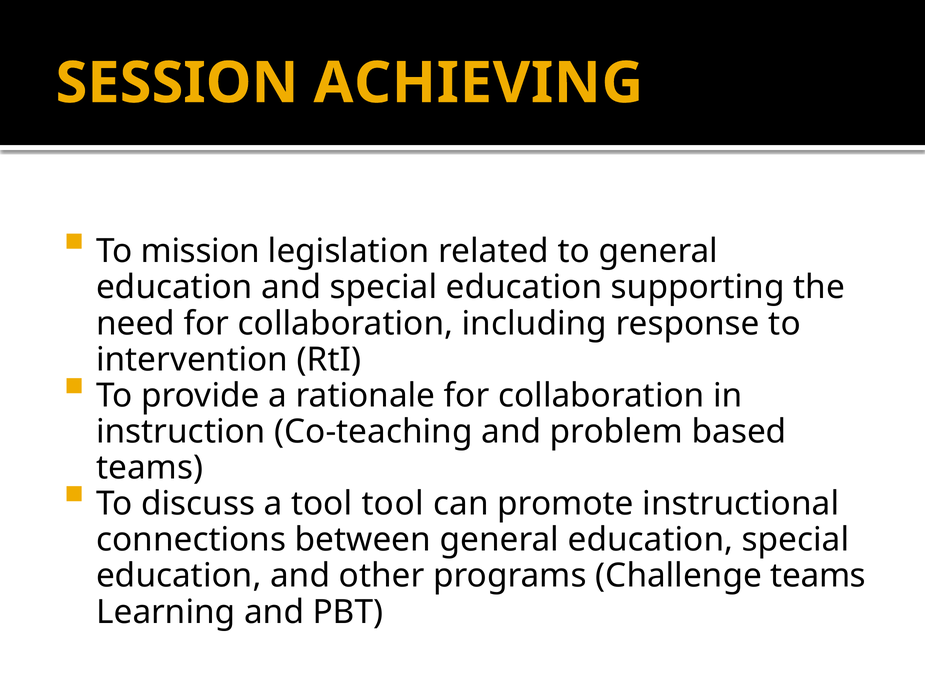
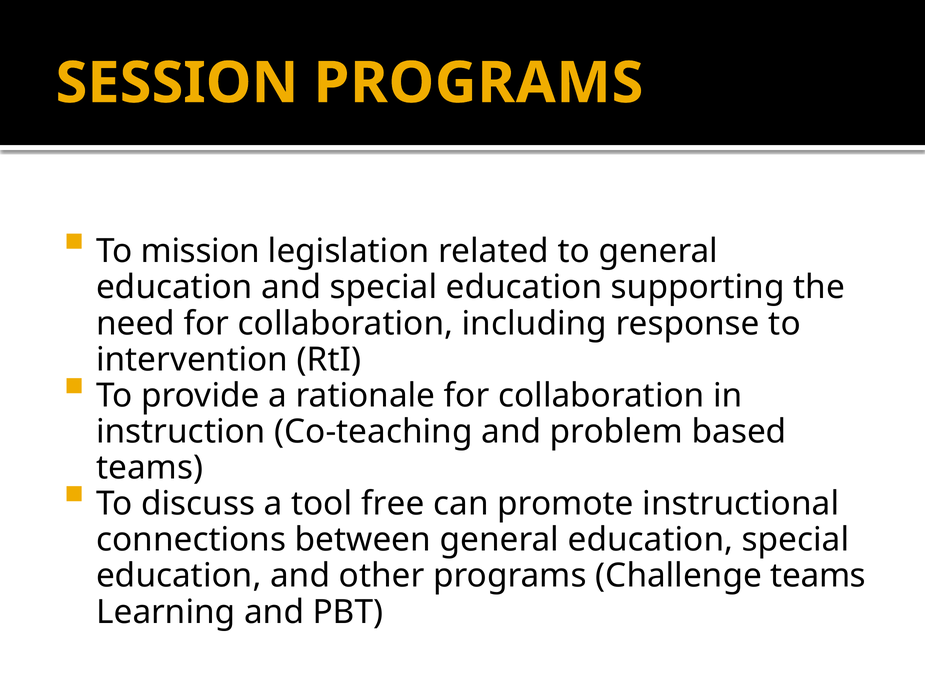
SESSION ACHIEVING: ACHIEVING -> PROGRAMS
tool tool: tool -> free
